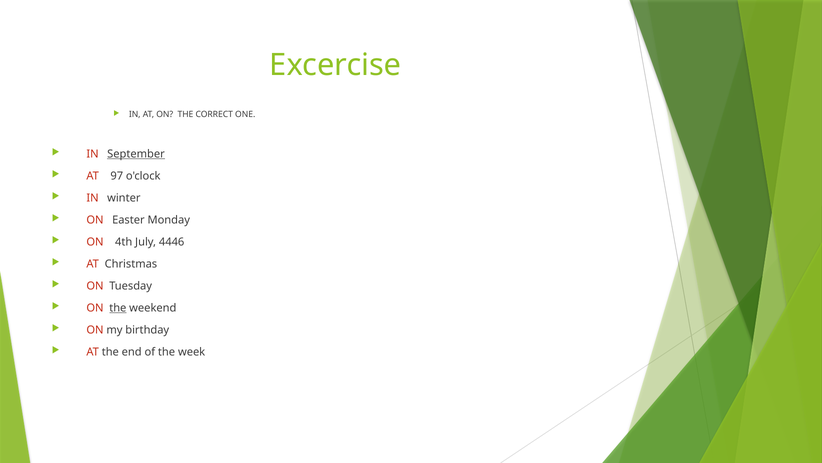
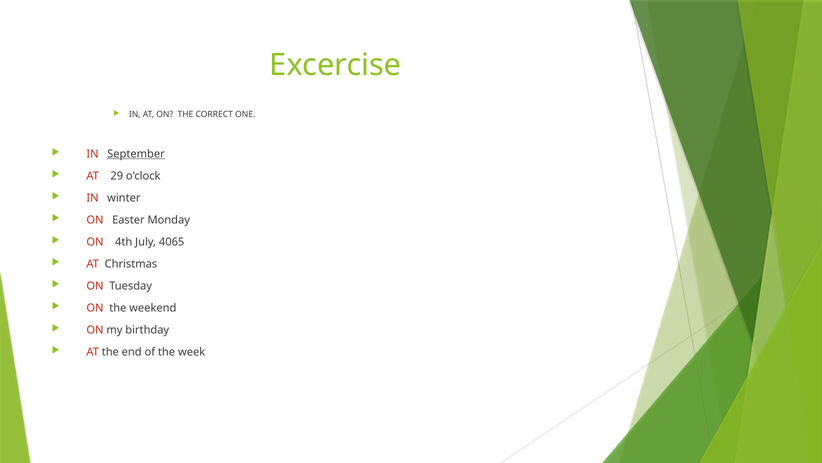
97: 97 -> 29
4446: 4446 -> 4065
the at (118, 307) underline: present -> none
